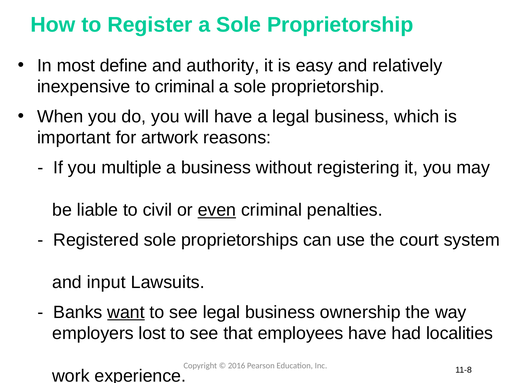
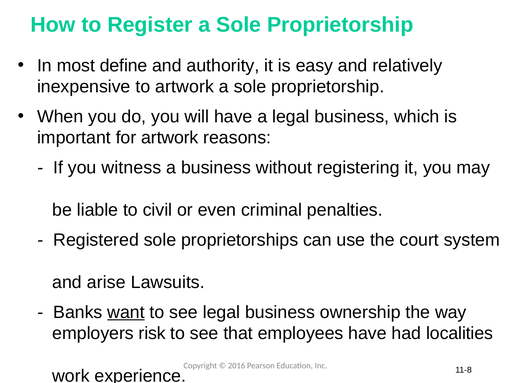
to criminal: criminal -> artwork
multiple: multiple -> witness
even underline: present -> none
input: input -> arise
lost: lost -> risk
